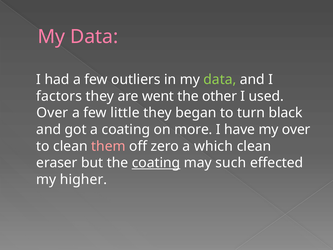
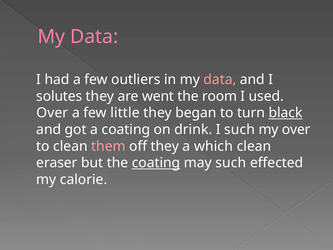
data at (220, 79) colour: light green -> pink
factors: factors -> solutes
other: other -> room
black underline: none -> present
more: more -> drink
I have: have -> such
off zero: zero -> they
higher: higher -> calorie
